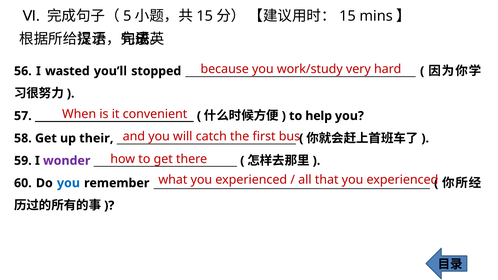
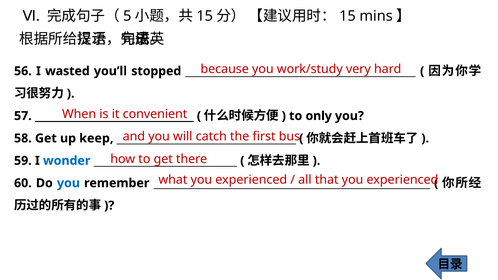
help: help -> only
their: their -> keep
wonder colour: purple -> blue
